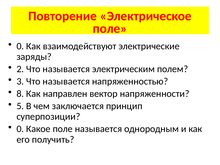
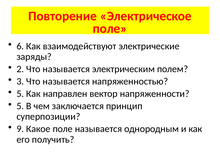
0 at (20, 46): 0 -> 6
8 at (20, 94): 8 -> 5
0 at (20, 129): 0 -> 9
